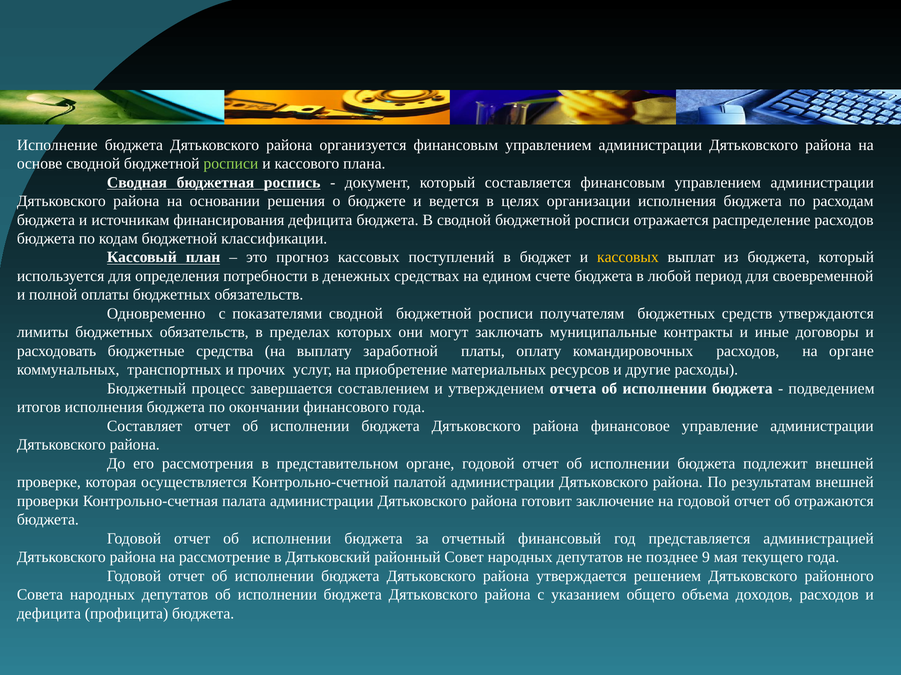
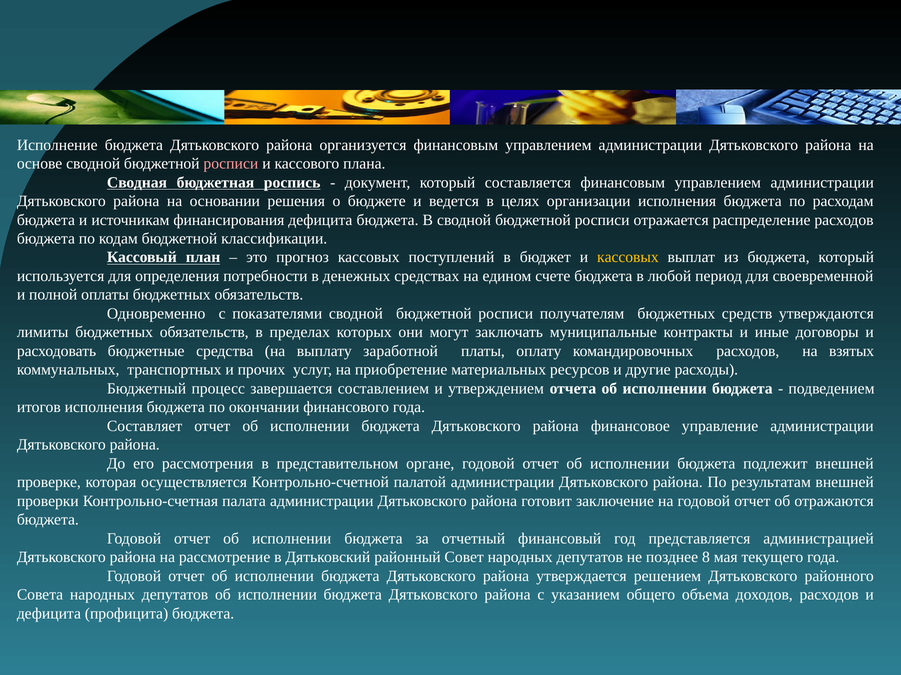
росписи at (231, 164) colour: light green -> pink
на органе: органе -> взятых
9: 9 -> 8
